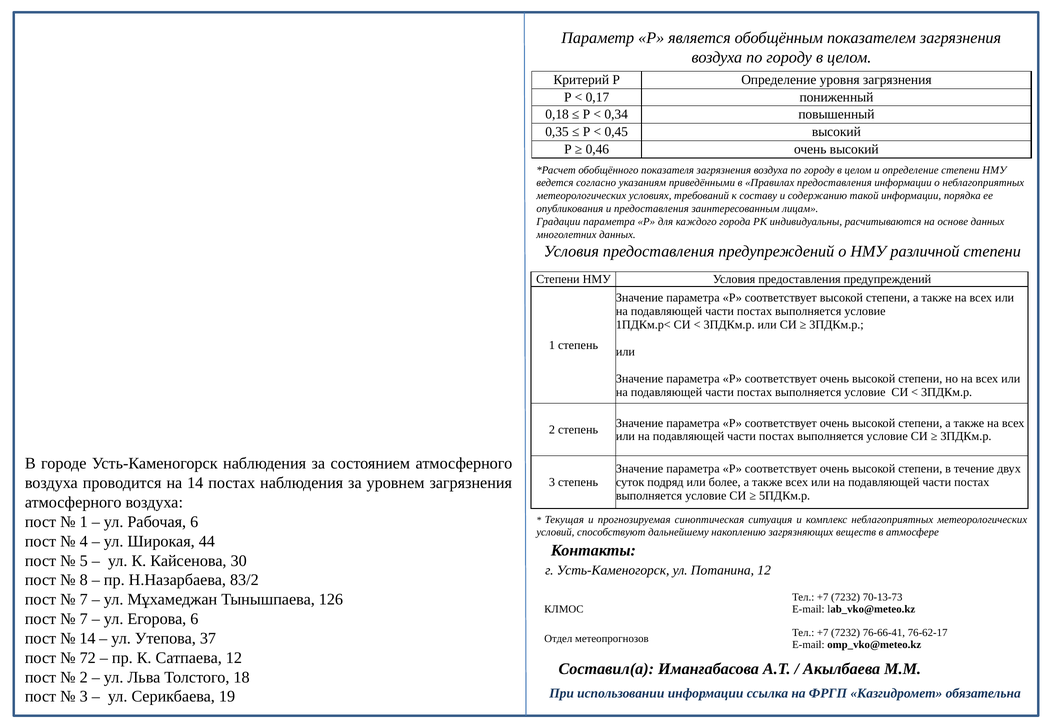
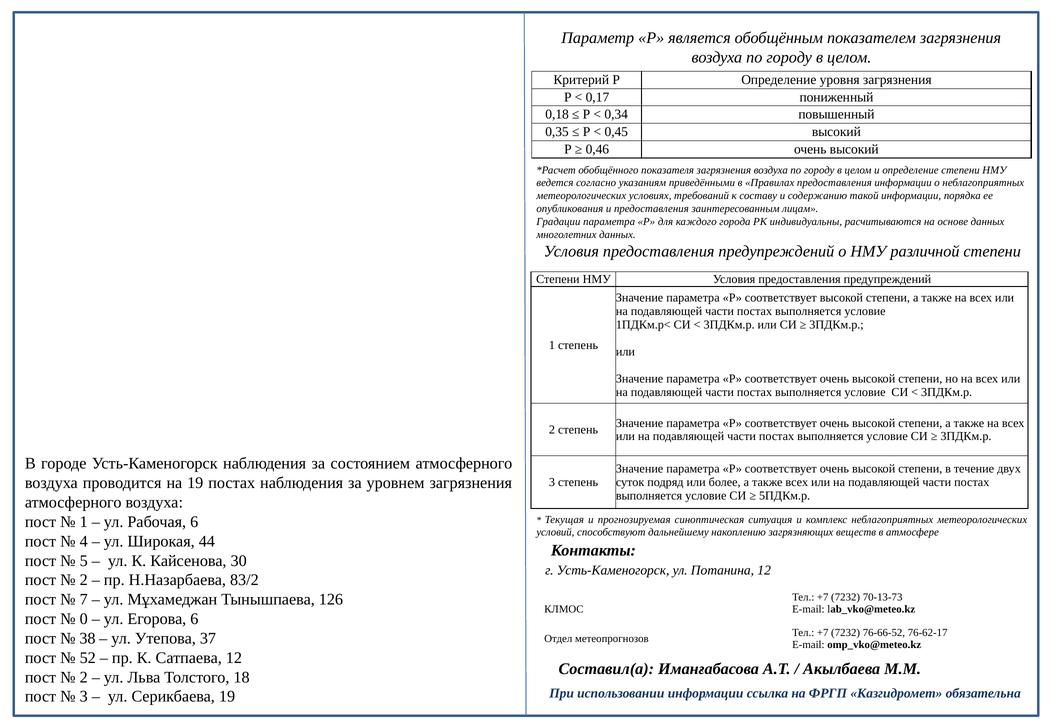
на 14: 14 -> 19
8 at (84, 580): 8 -> 2
7 at (84, 619): 7 -> 0
76-66-41: 76-66-41 -> 76-66-52
14 at (87, 639): 14 -> 38
72: 72 -> 52
